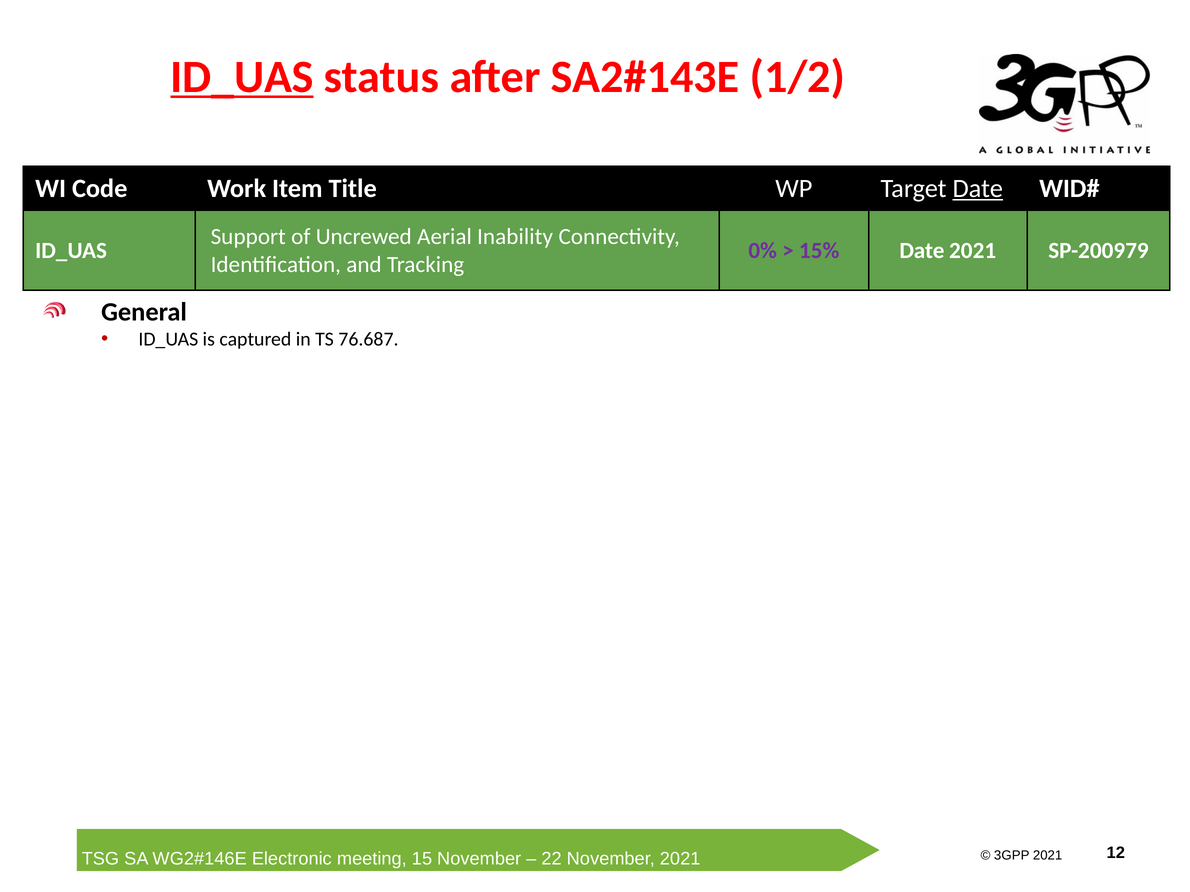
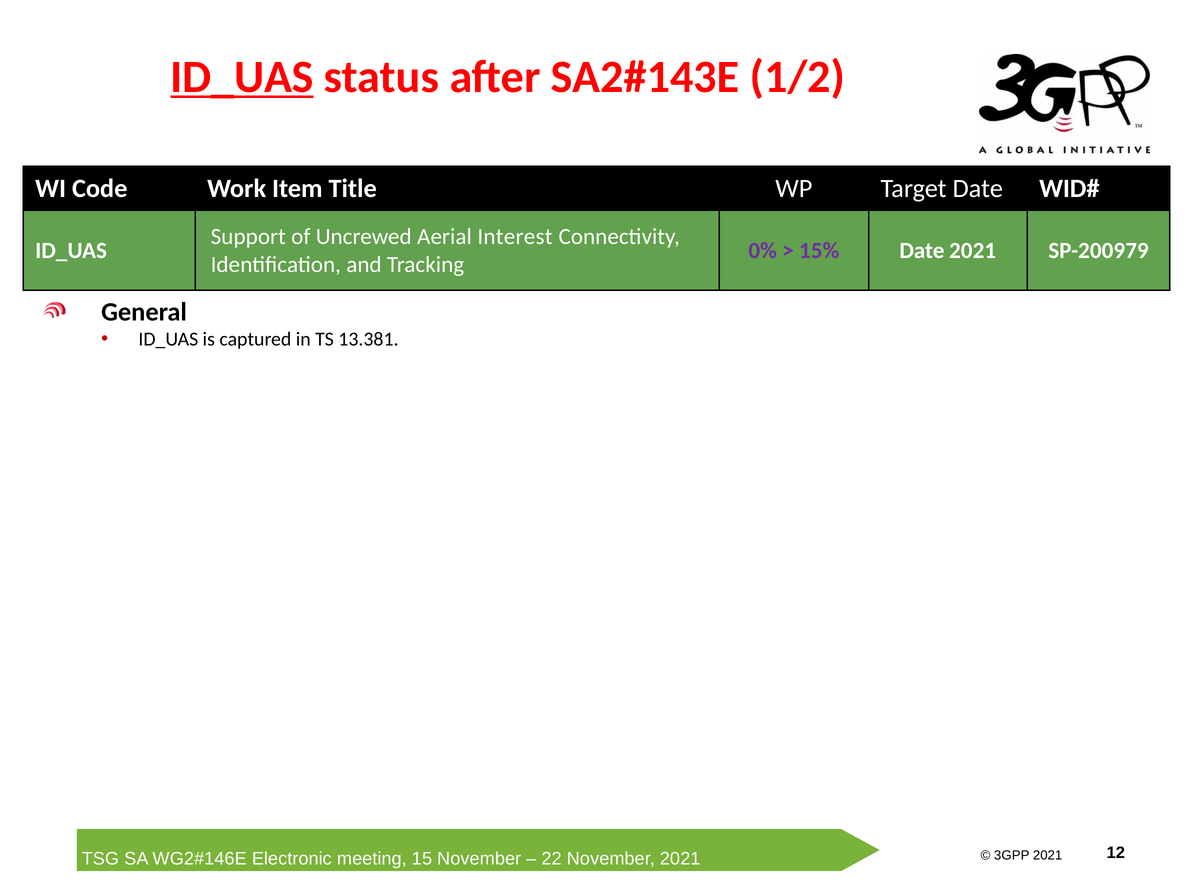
Date at (978, 189) underline: present -> none
Inability: Inability -> Interest
76.687: 76.687 -> 13.381
